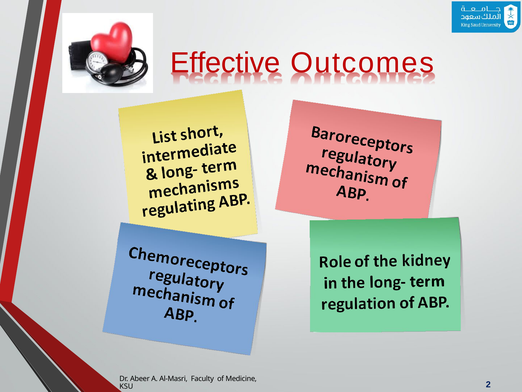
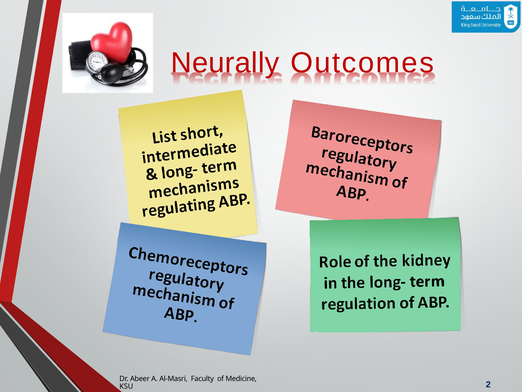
Effective: Effective -> Neurally
